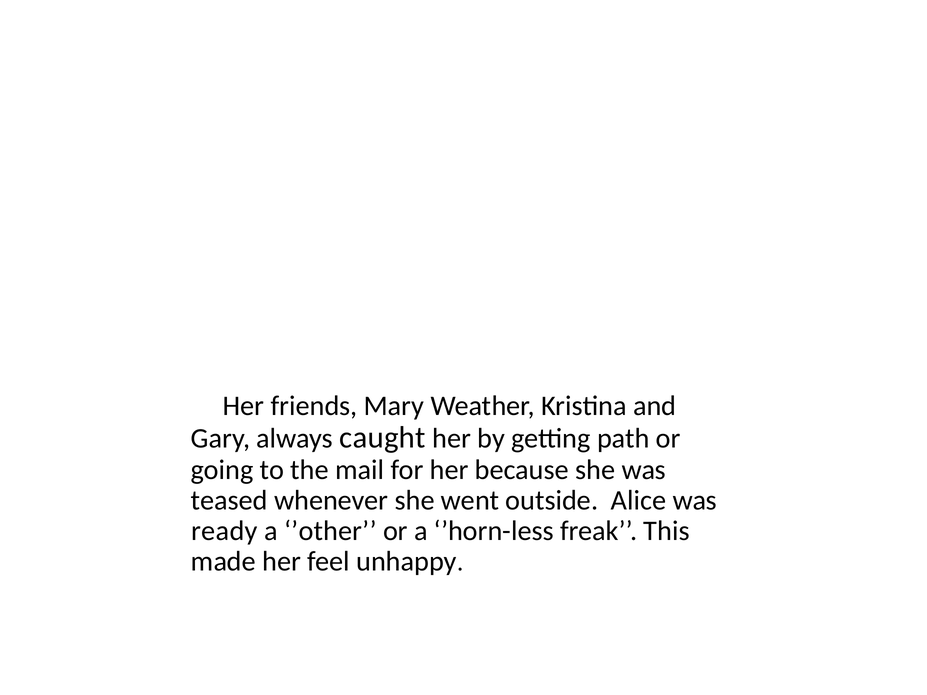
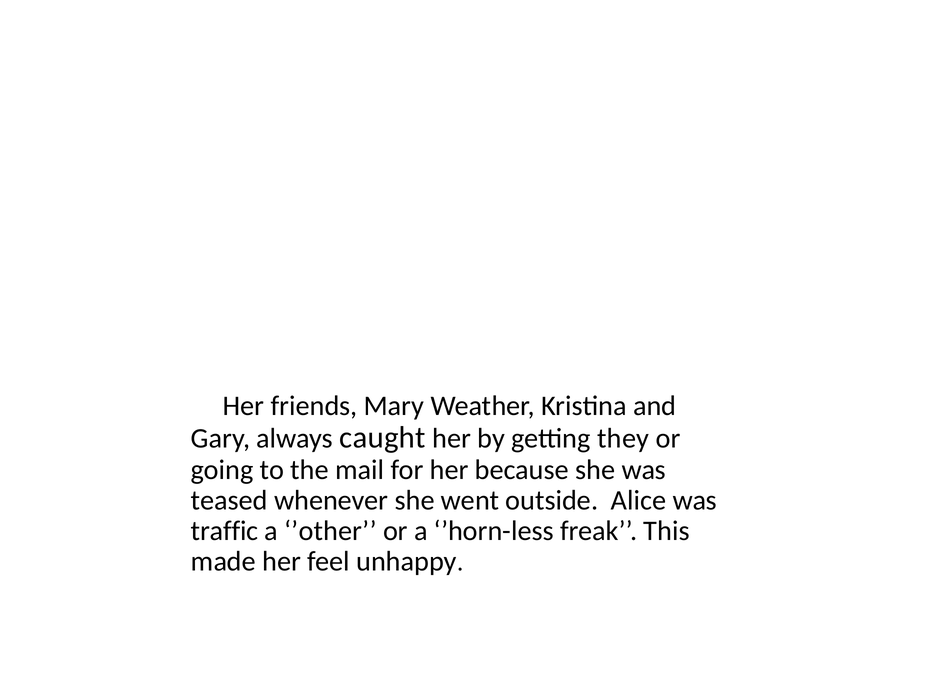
path: path -> they
ready: ready -> traffic
